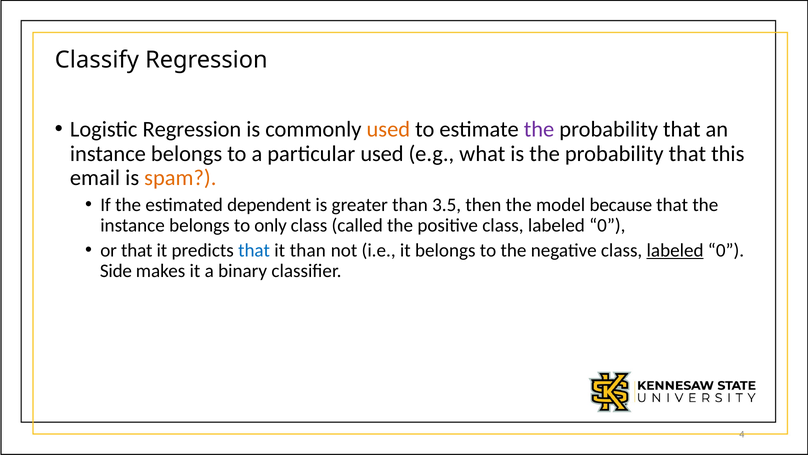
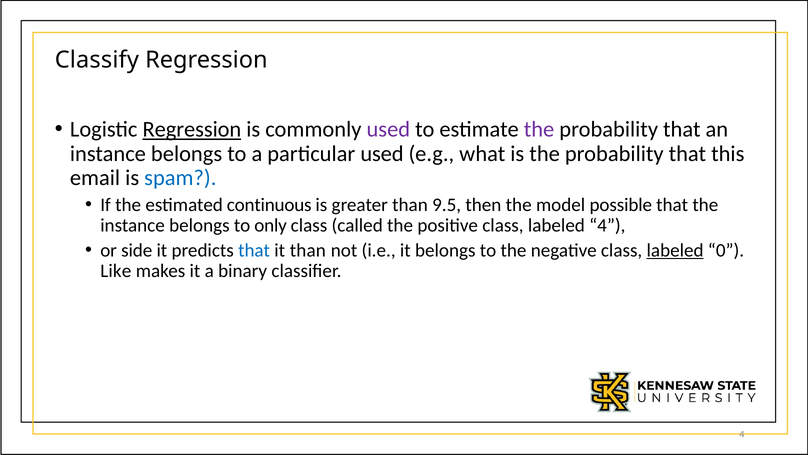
Regression at (192, 129) underline: none -> present
used at (388, 129) colour: orange -> purple
spam colour: orange -> blue
dependent: dependent -> continuous
3.5: 3.5 -> 9.5
because: because -> possible
positive class labeled 0: 0 -> 4
or that: that -> side
Side: Side -> Like
